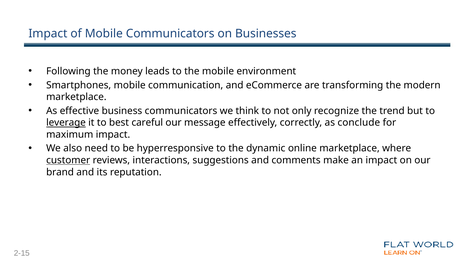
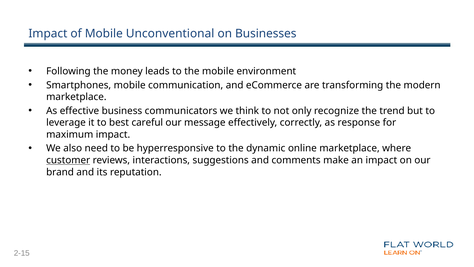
Mobile Communicators: Communicators -> Unconventional
leverage underline: present -> none
conclude: conclude -> response
